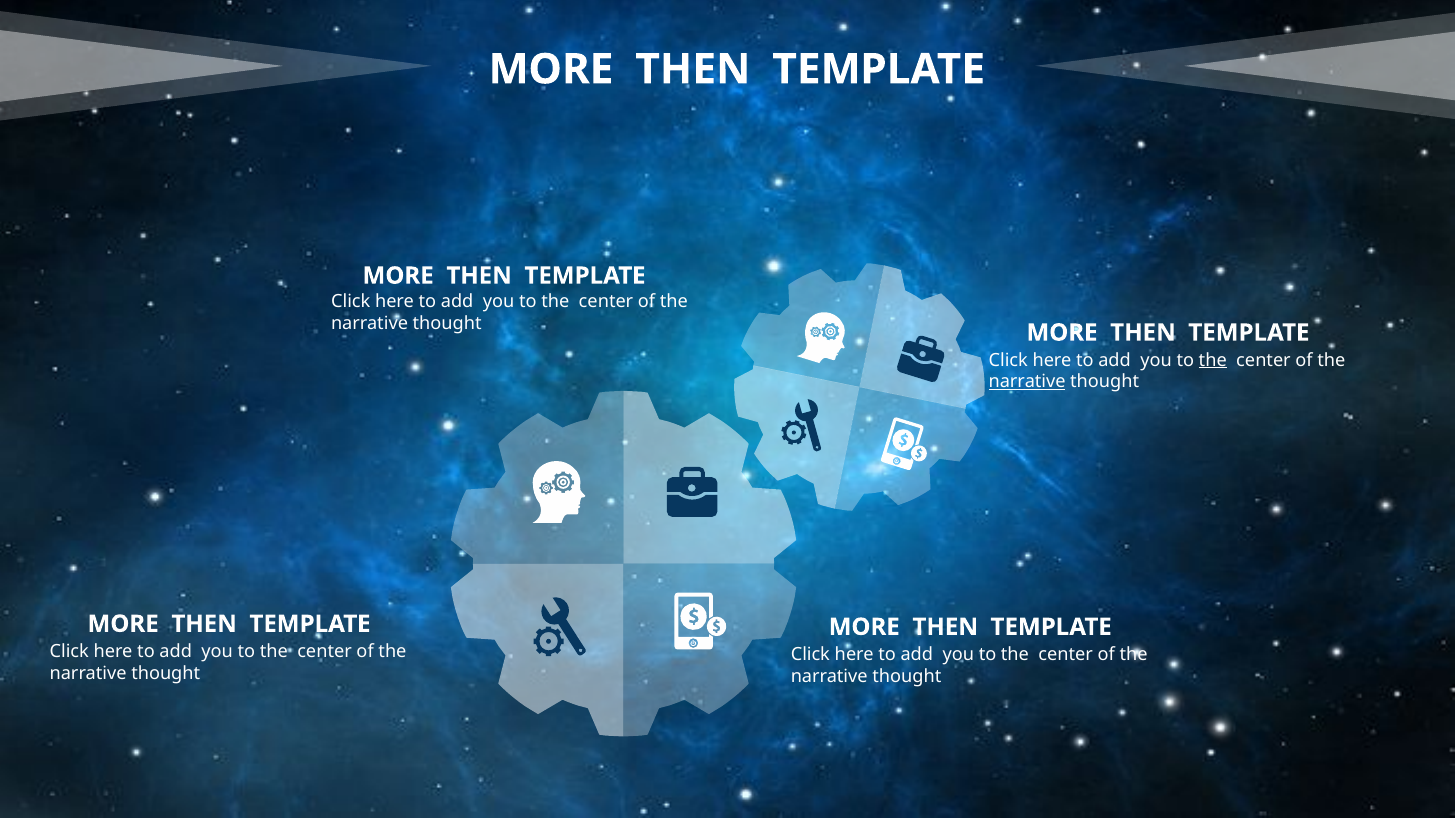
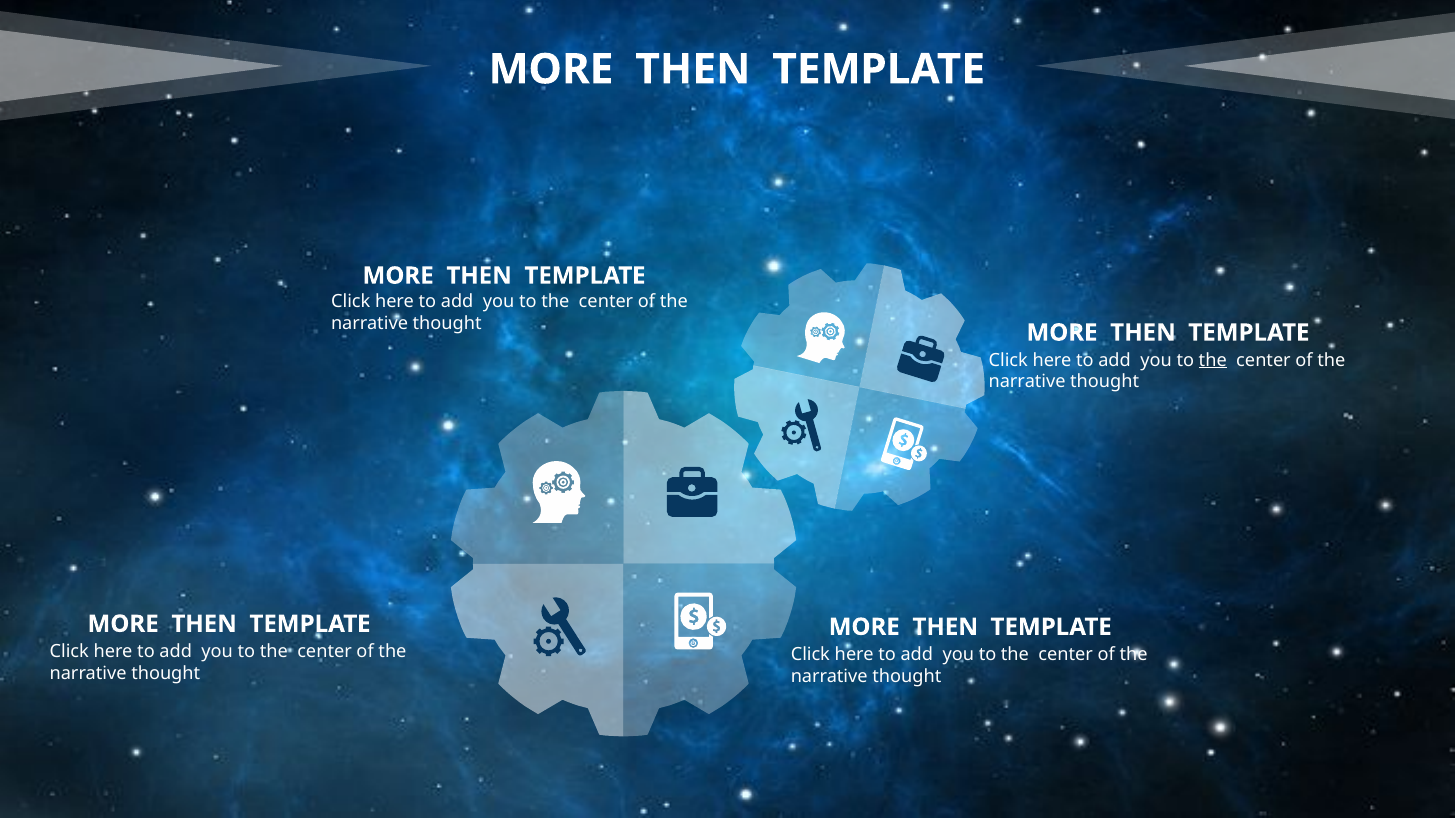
narrative at (1027, 382) underline: present -> none
